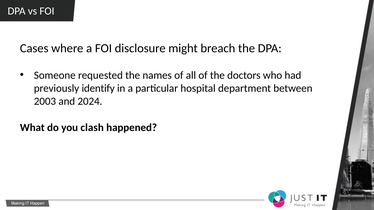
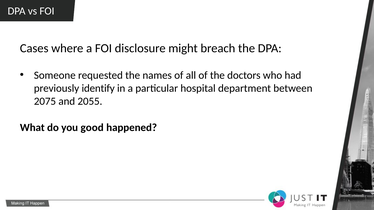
2003: 2003 -> 2075
2024: 2024 -> 2055
clash: clash -> good
